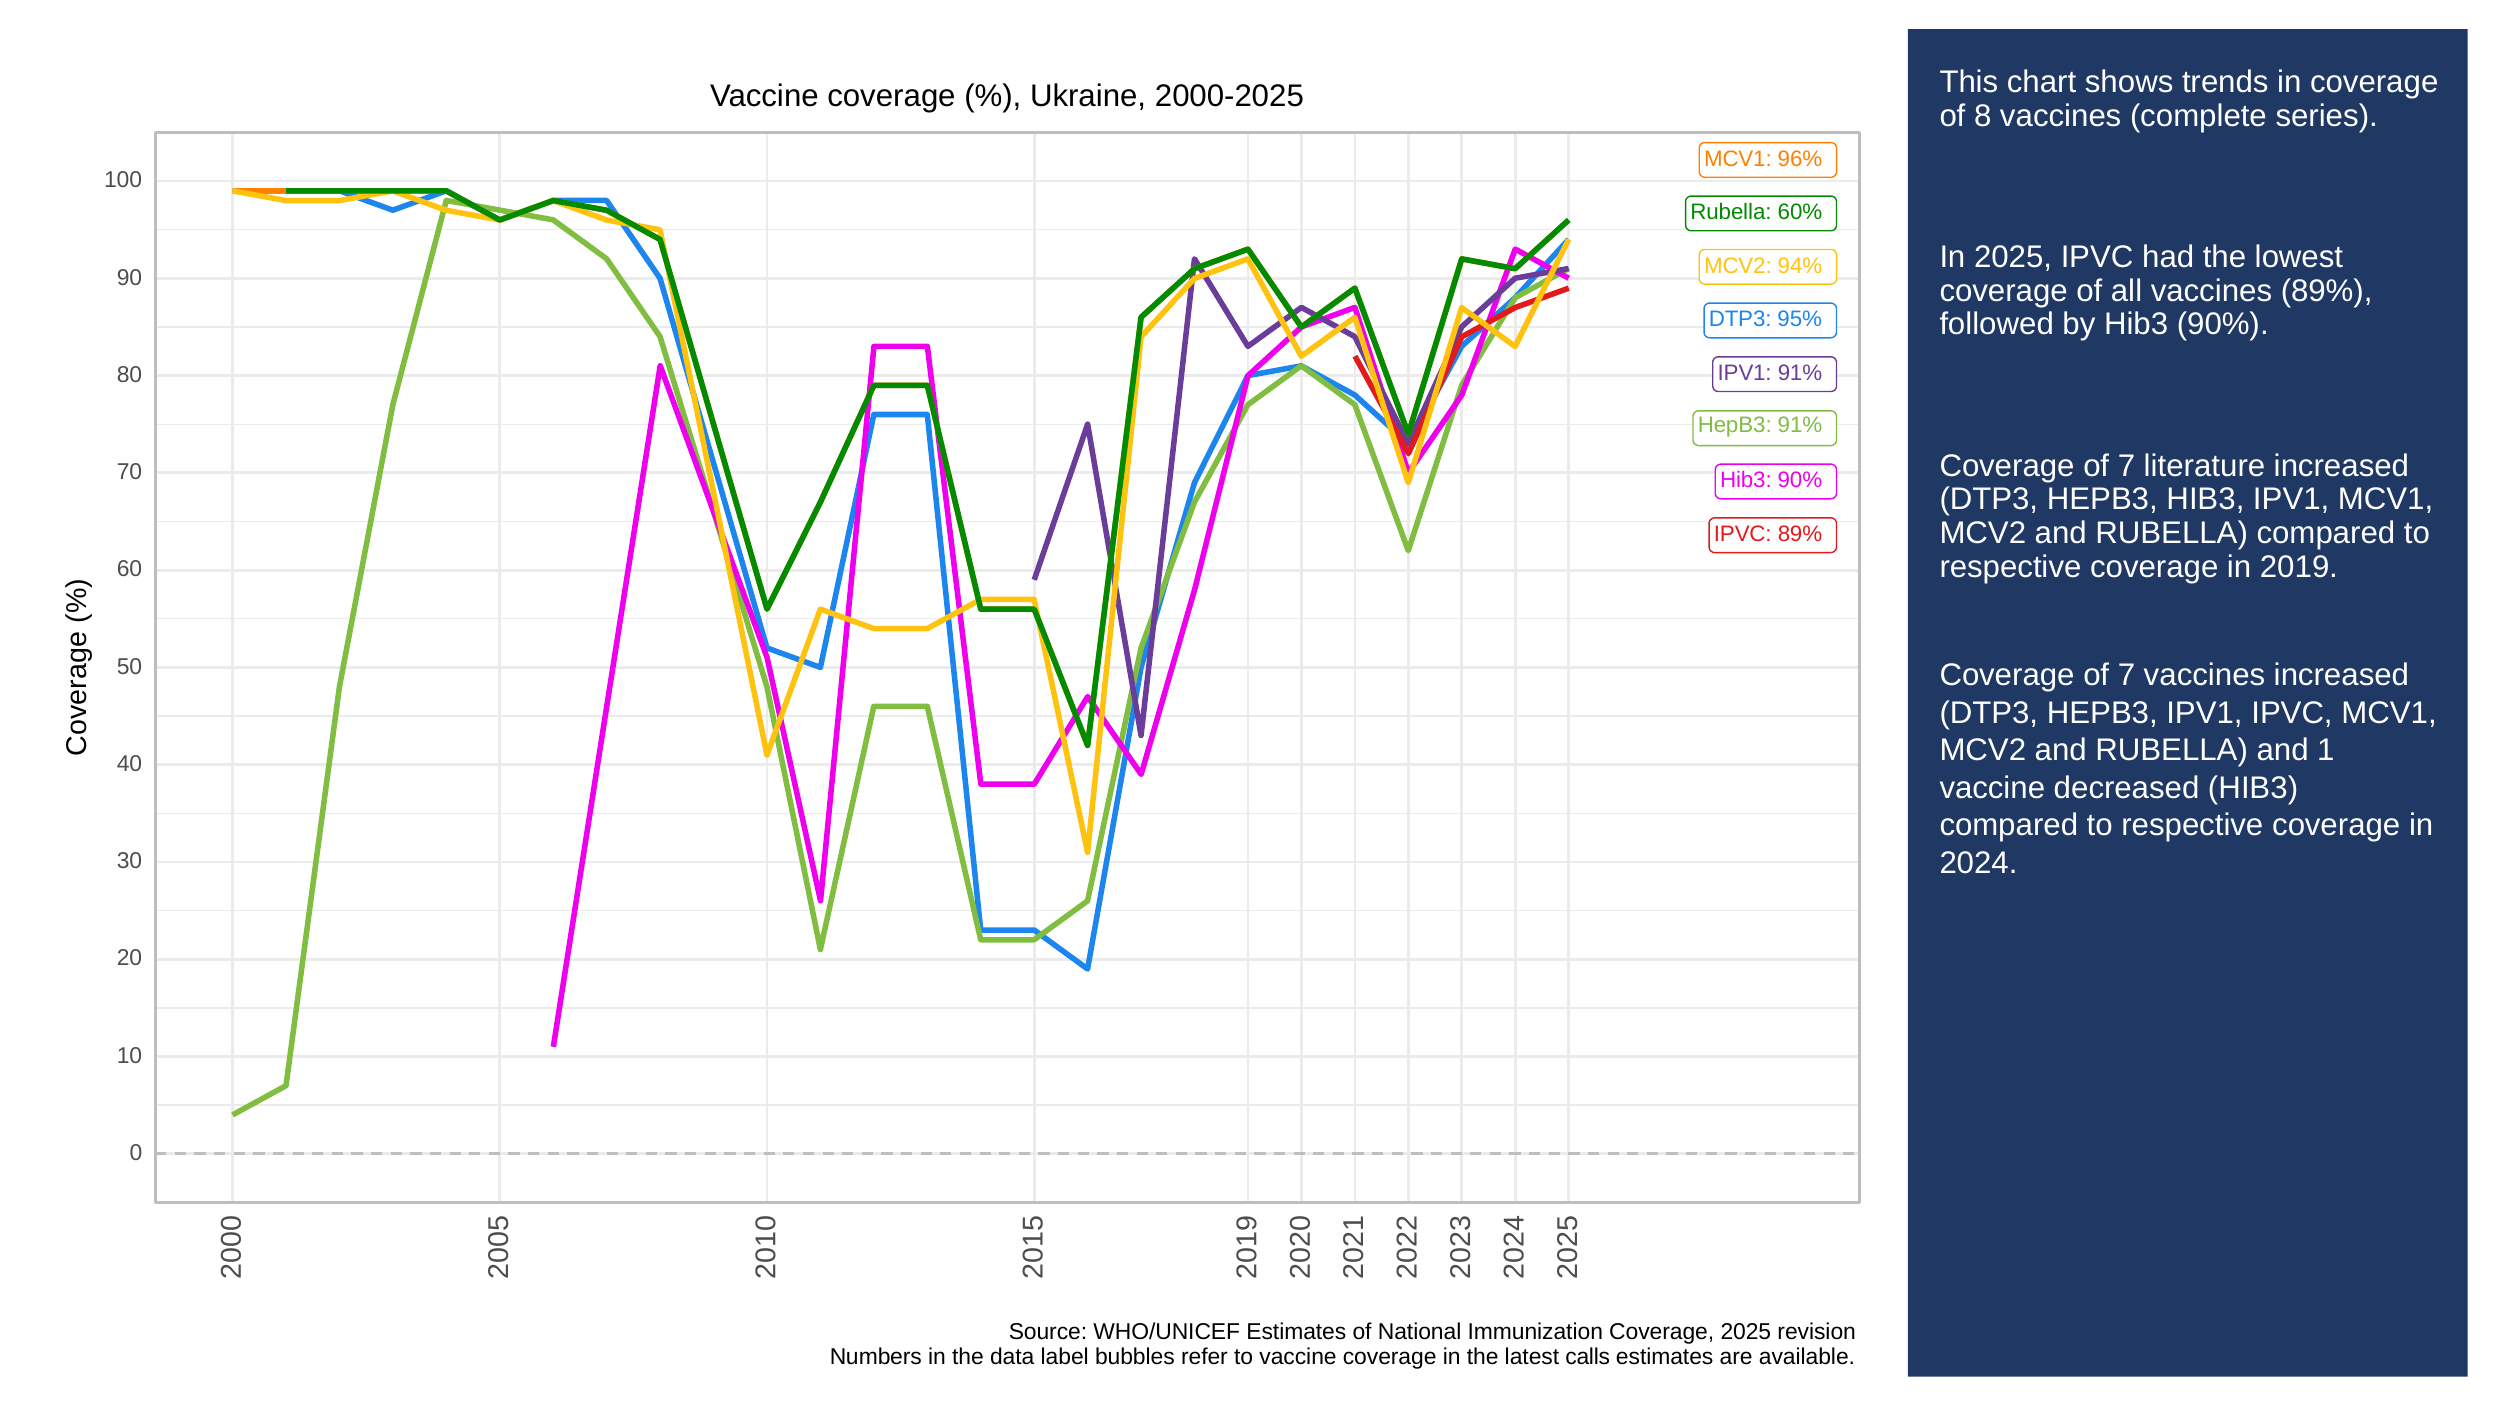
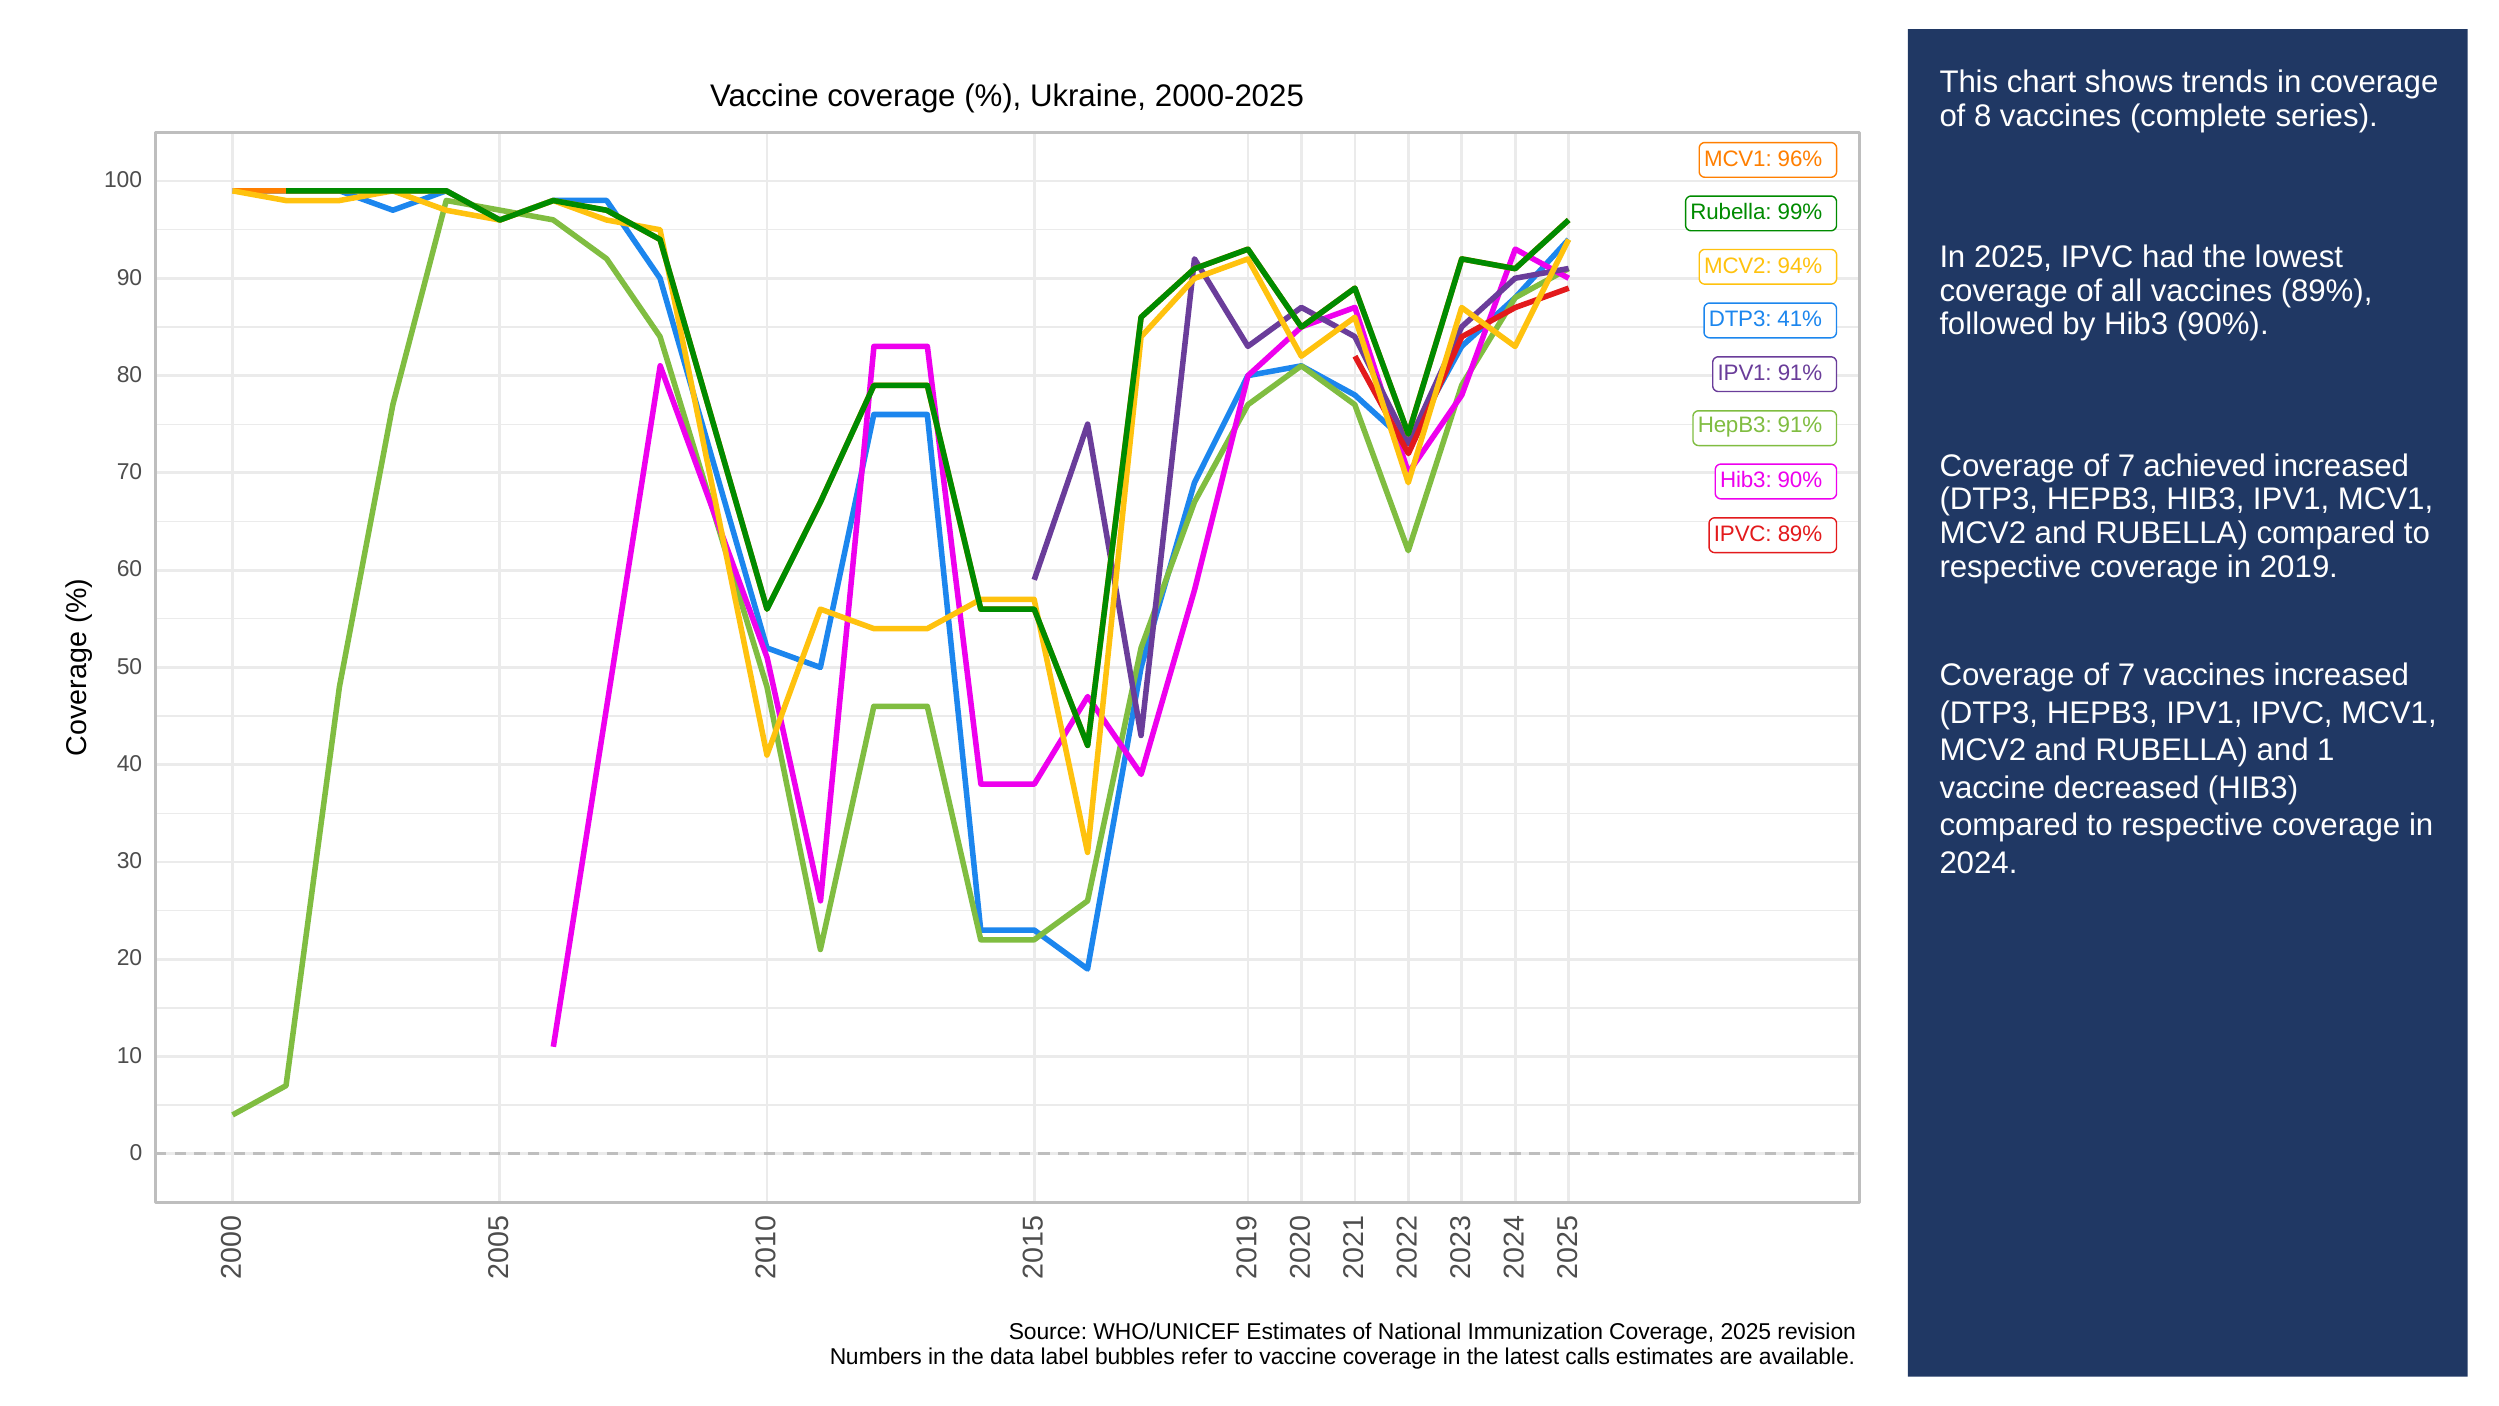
60%: 60% -> 99%
95%: 95% -> 41%
literature: literature -> achieved
